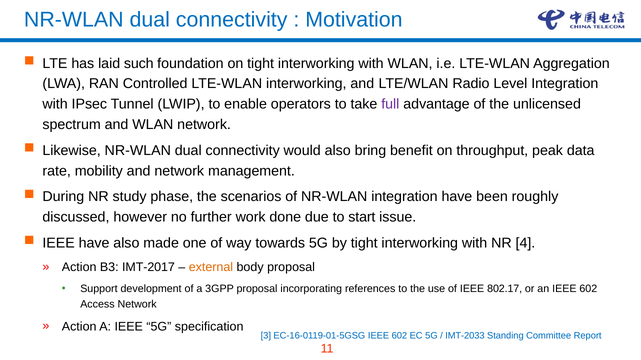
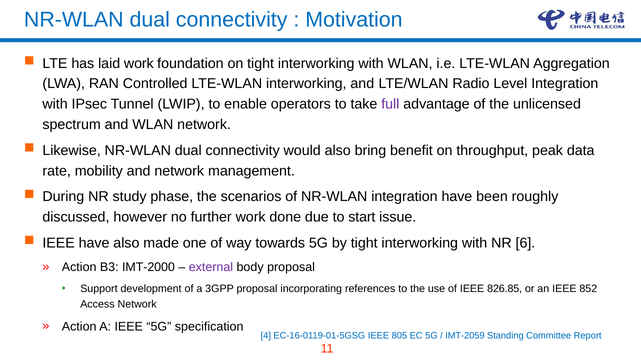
laid such: such -> work
4: 4 -> 6
IMT-2017: IMT-2017 -> IMT-2000
external colour: orange -> purple
802.17: 802.17 -> 826.85
an IEEE 602: 602 -> 852
3: 3 -> 4
EC-16-0119-01-5GSG IEEE 602: 602 -> 805
IMT-2033: IMT-2033 -> IMT-2059
